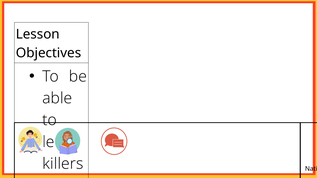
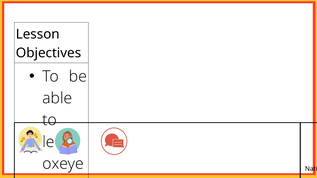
killers: killers -> oxeye
